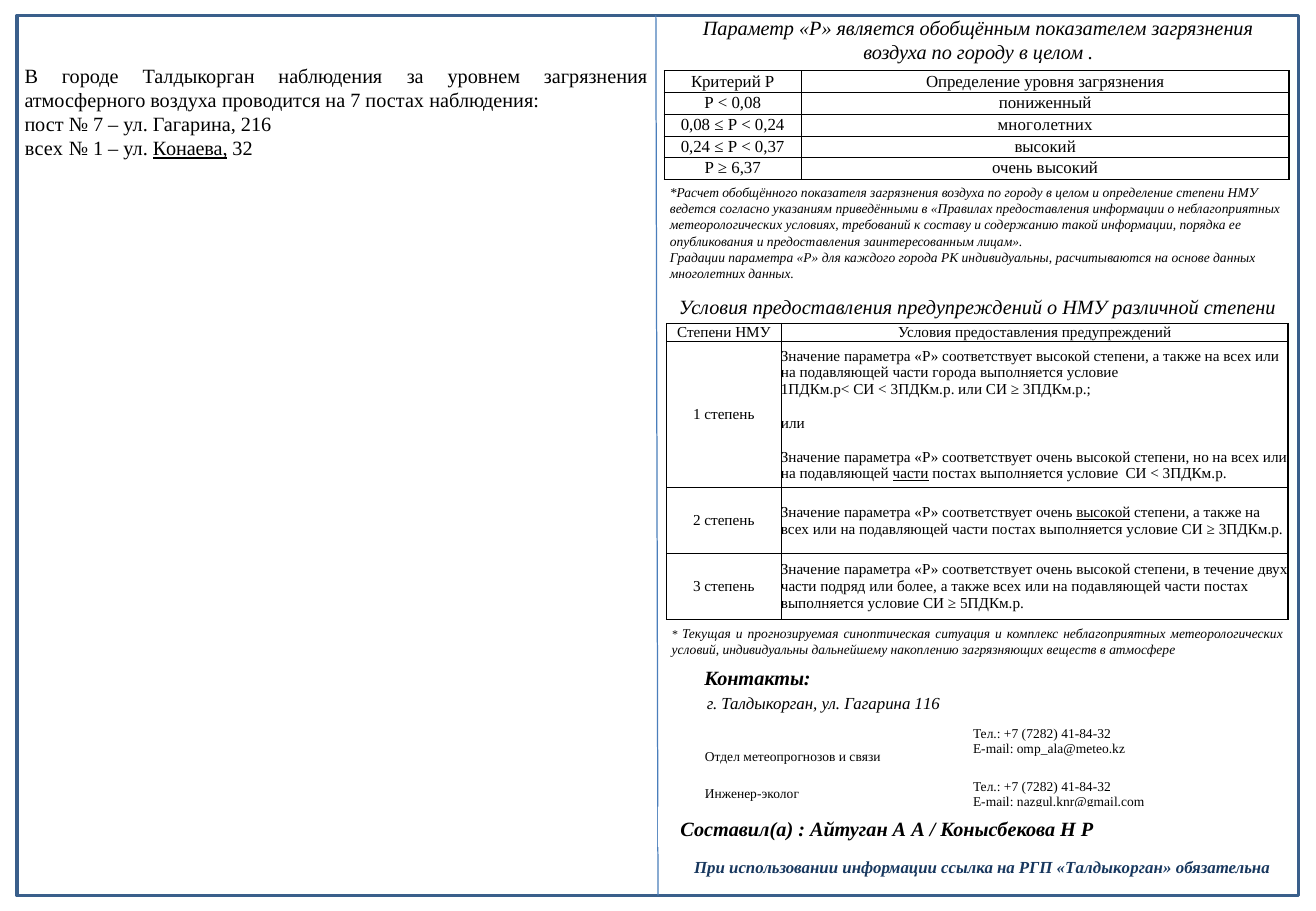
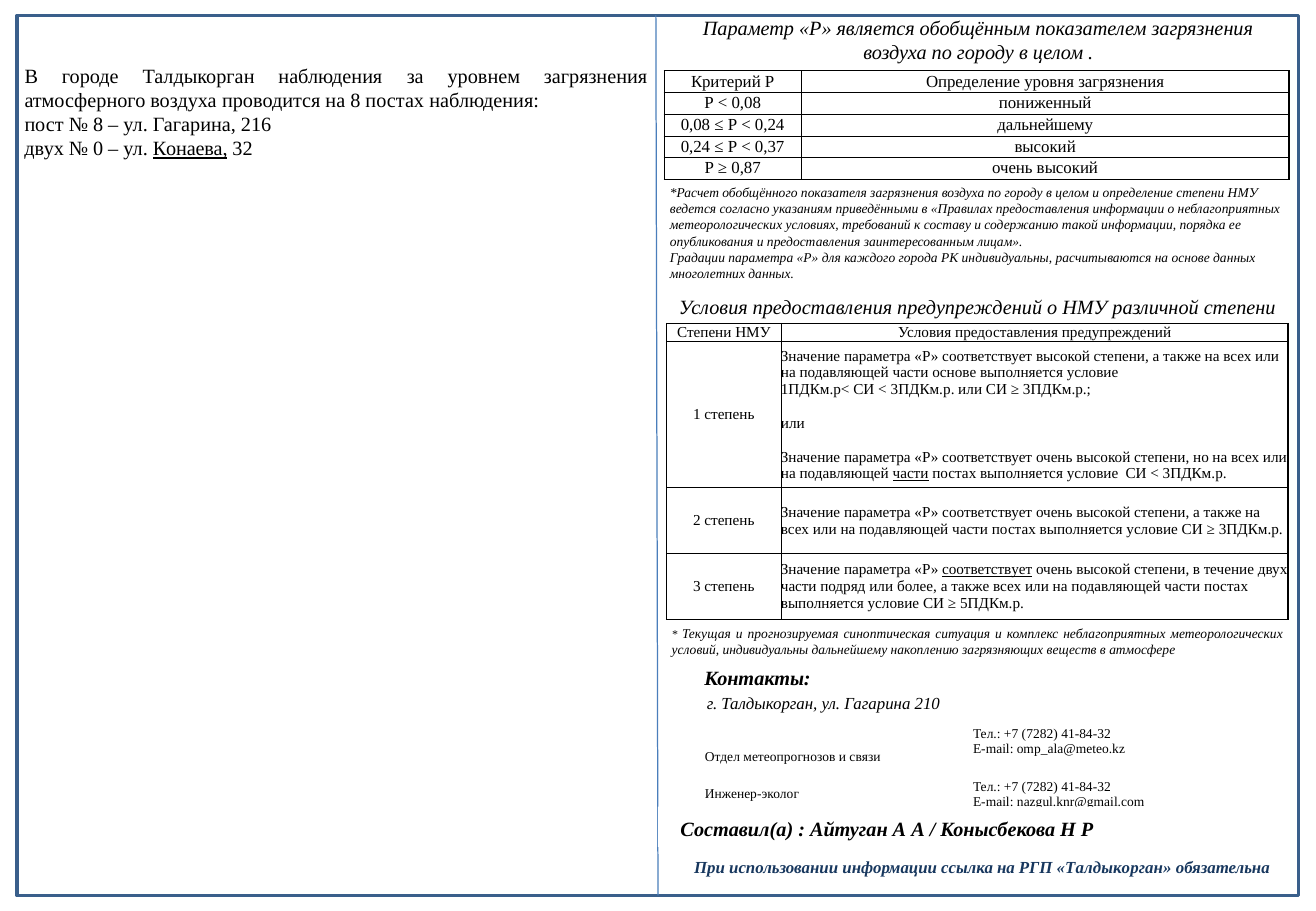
на 7: 7 -> 8
7 at (98, 125): 7 -> 8
0,24 многолетних: многолетних -> дальнейшему
всех at (44, 149): всех -> двух
1 at (98, 149): 1 -> 0
6,37: 6,37 -> 0,87
части города: города -> основе
высокой at (1103, 513) underline: present -> none
соответствует at (987, 570) underline: none -> present
116: 116 -> 210
